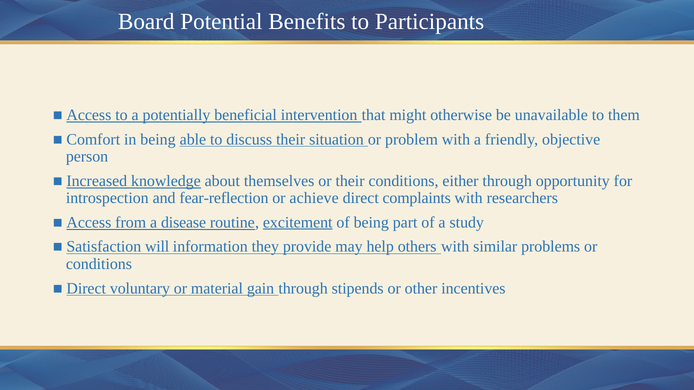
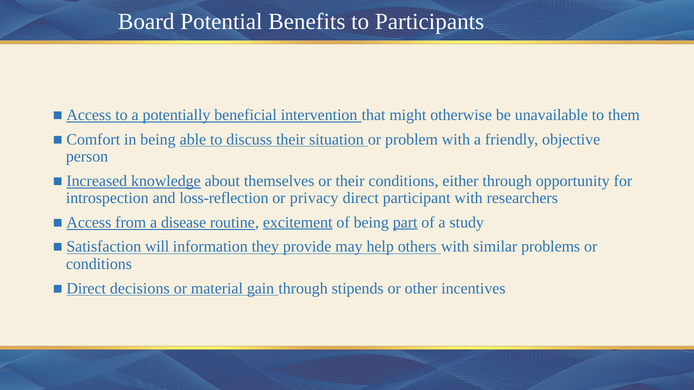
fear-reflection: fear-reflection -> loss-reflection
achieve: achieve -> privacy
complaints: complaints -> participant
part underline: none -> present
voluntary: voluntary -> decisions
